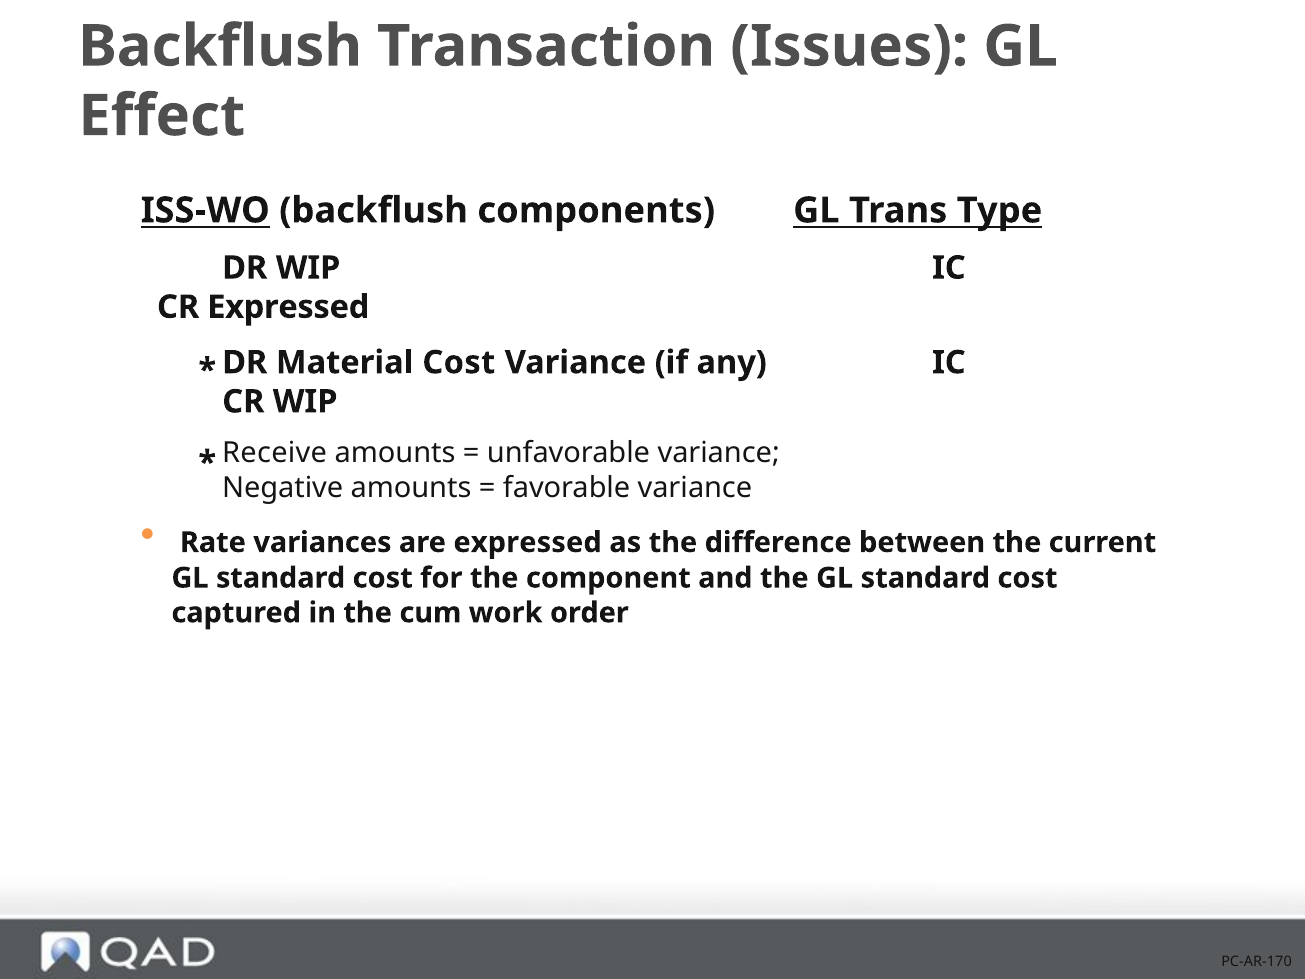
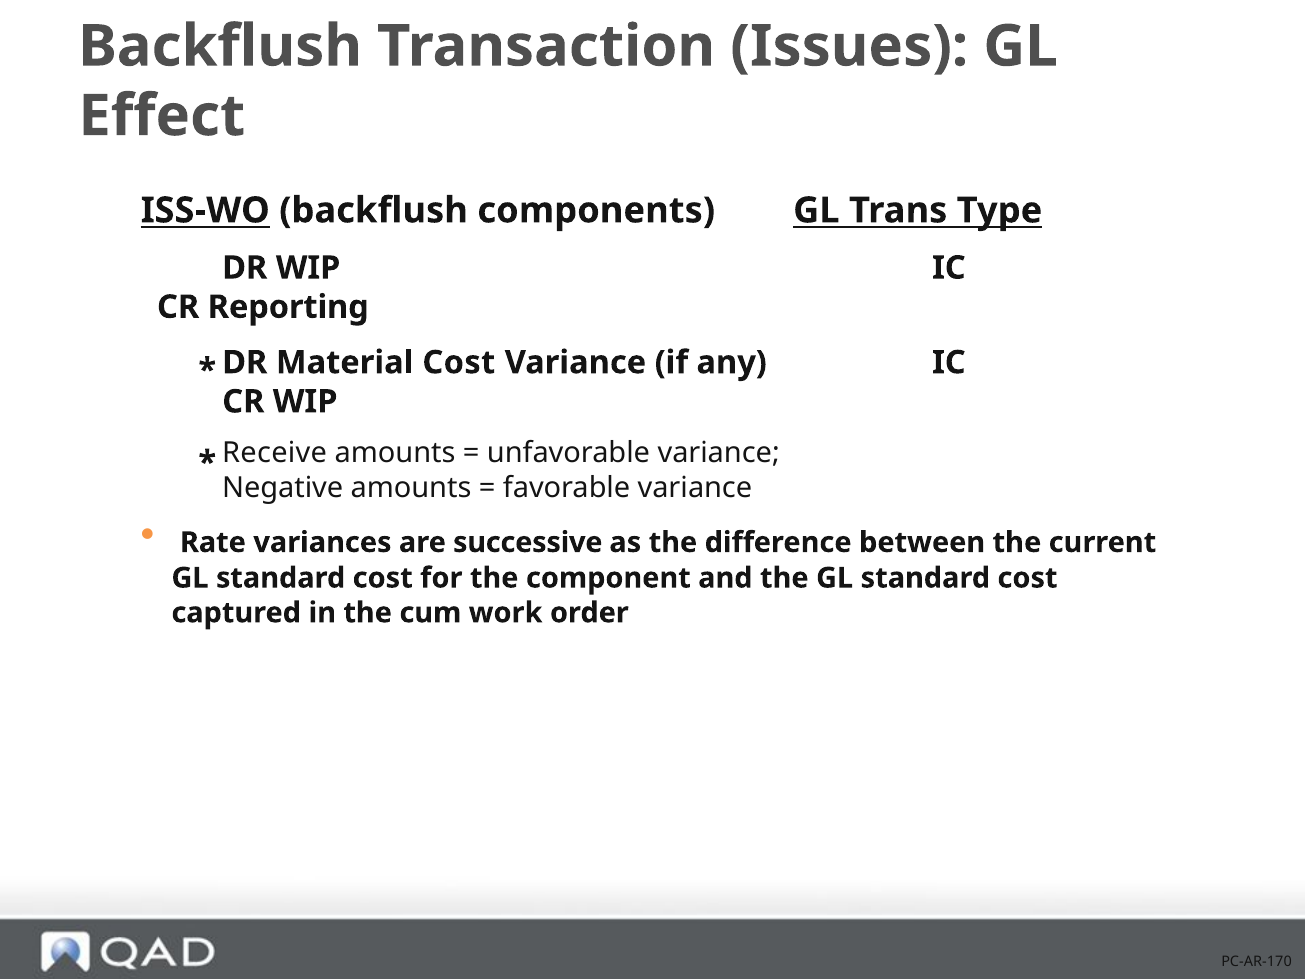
CR Expressed: Expressed -> Reporting
are expressed: expressed -> successive
